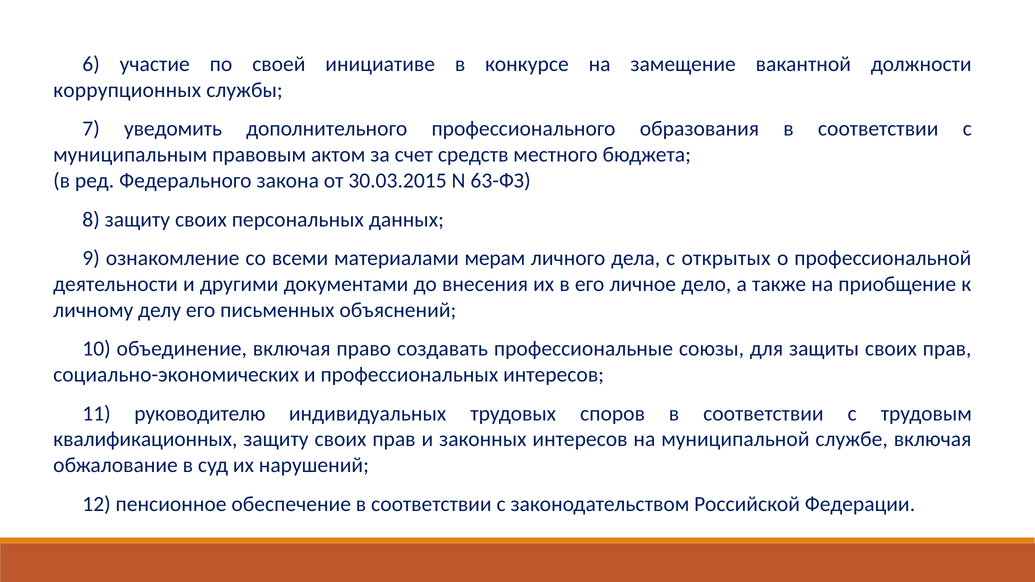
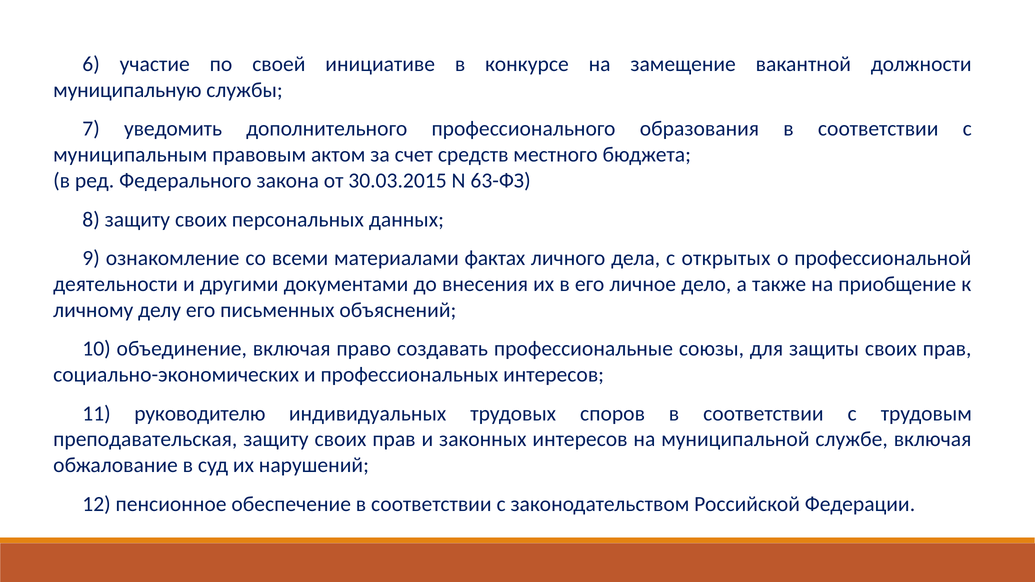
коррупционных: коррупционных -> муниципальную
мерам: мерам -> фактах
квалификационных: квалификационных -> преподавательская
